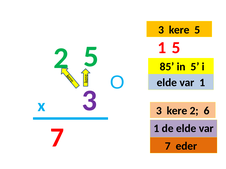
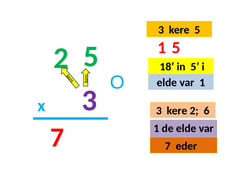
85: 85 -> 18
